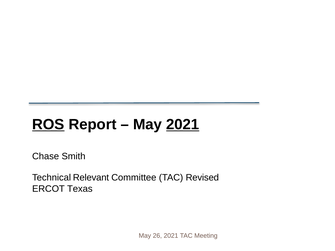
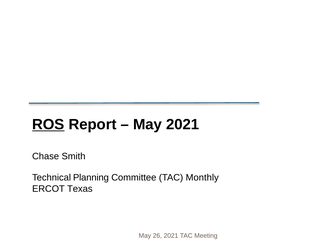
2021 at (183, 125) underline: present -> none
Relevant: Relevant -> Planning
Revised: Revised -> Monthly
